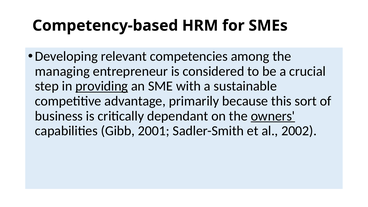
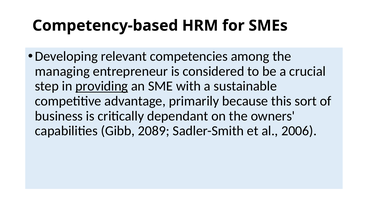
owners underline: present -> none
2001: 2001 -> 2089
2002: 2002 -> 2006
